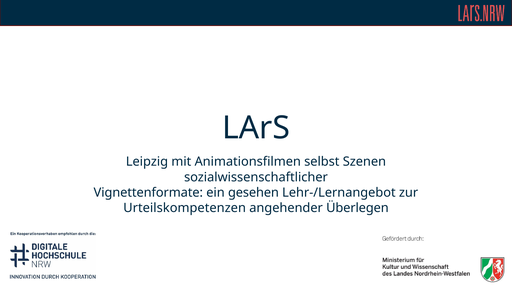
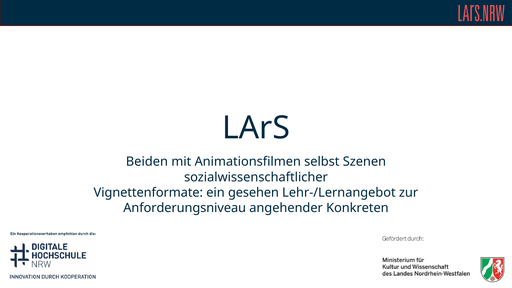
Leipzig: Leipzig -> Beiden
Urteilskompetenzen: Urteilskompetenzen -> Anforderungsniveau
Überlegen: Überlegen -> Konkreten
